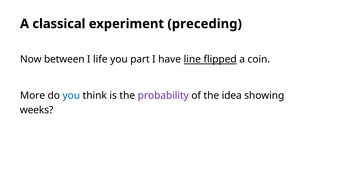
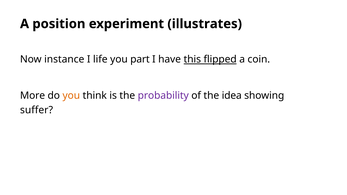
classical: classical -> position
preceding: preceding -> illustrates
between: between -> instance
line: line -> this
you at (71, 96) colour: blue -> orange
weeks: weeks -> suffer
